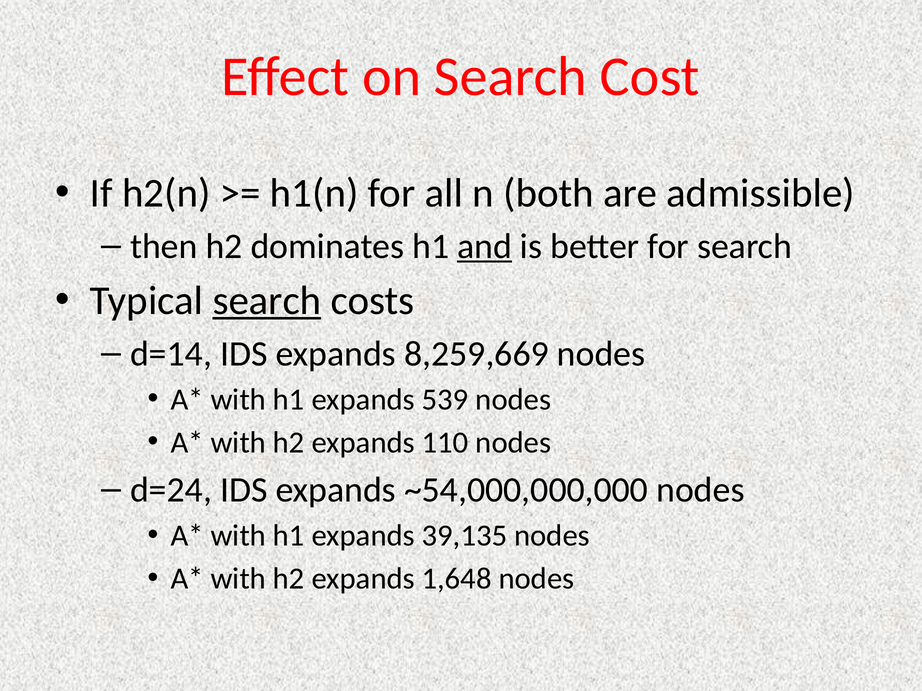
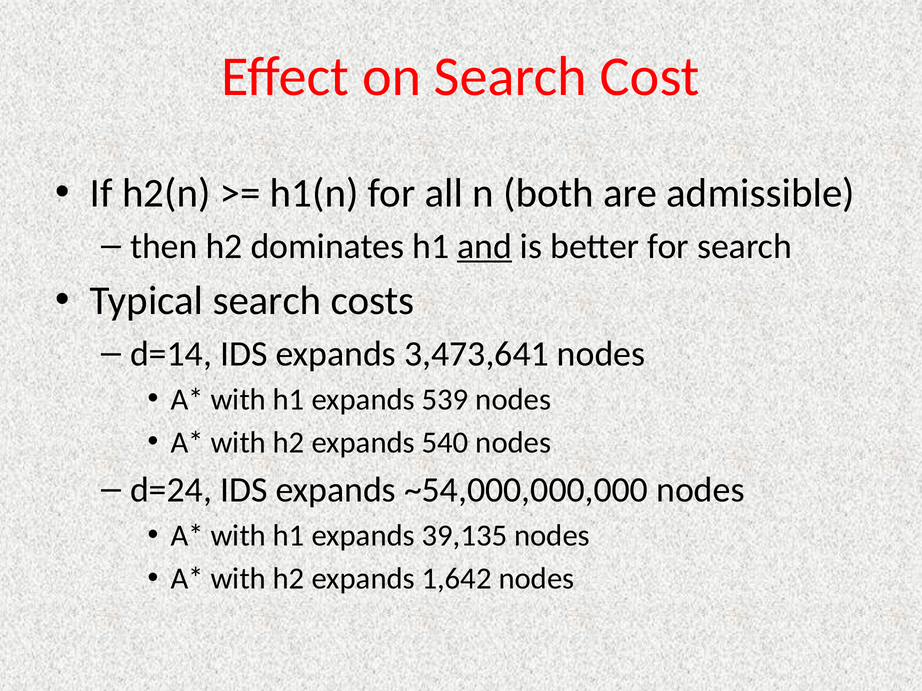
search at (267, 301) underline: present -> none
8,259,669: 8,259,669 -> 3,473,641
110: 110 -> 540
1,648: 1,648 -> 1,642
